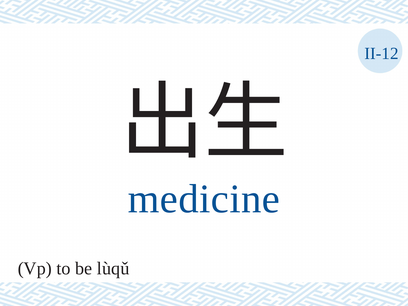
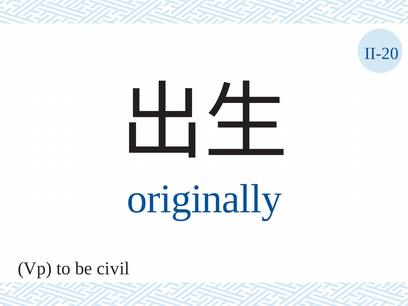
II-12: II-12 -> II-20
medicine: medicine -> originally
lùqǔ: lùqǔ -> civil
